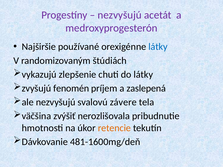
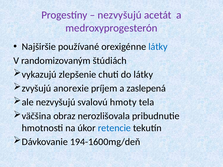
fenomén: fenomén -> anorexie
závere: závere -> hmoty
zvýšiť: zvýšiť -> obraz
retencie colour: orange -> blue
481-1600mg/deň: 481-1600mg/deň -> 194-1600mg/deň
